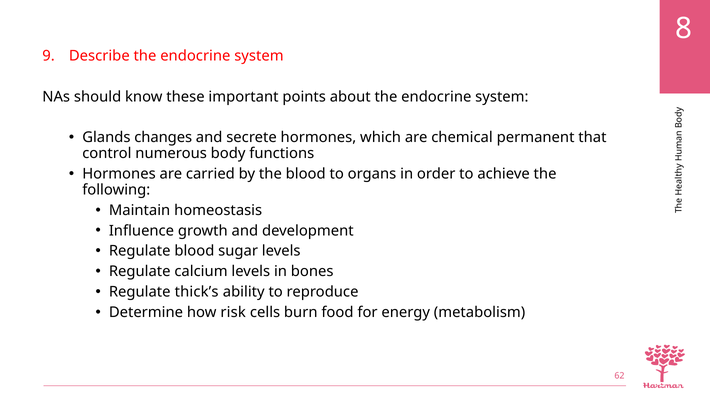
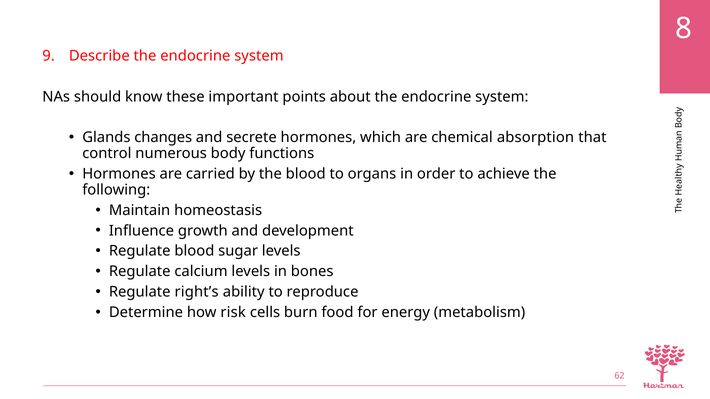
permanent: permanent -> absorption
thick’s: thick’s -> right’s
